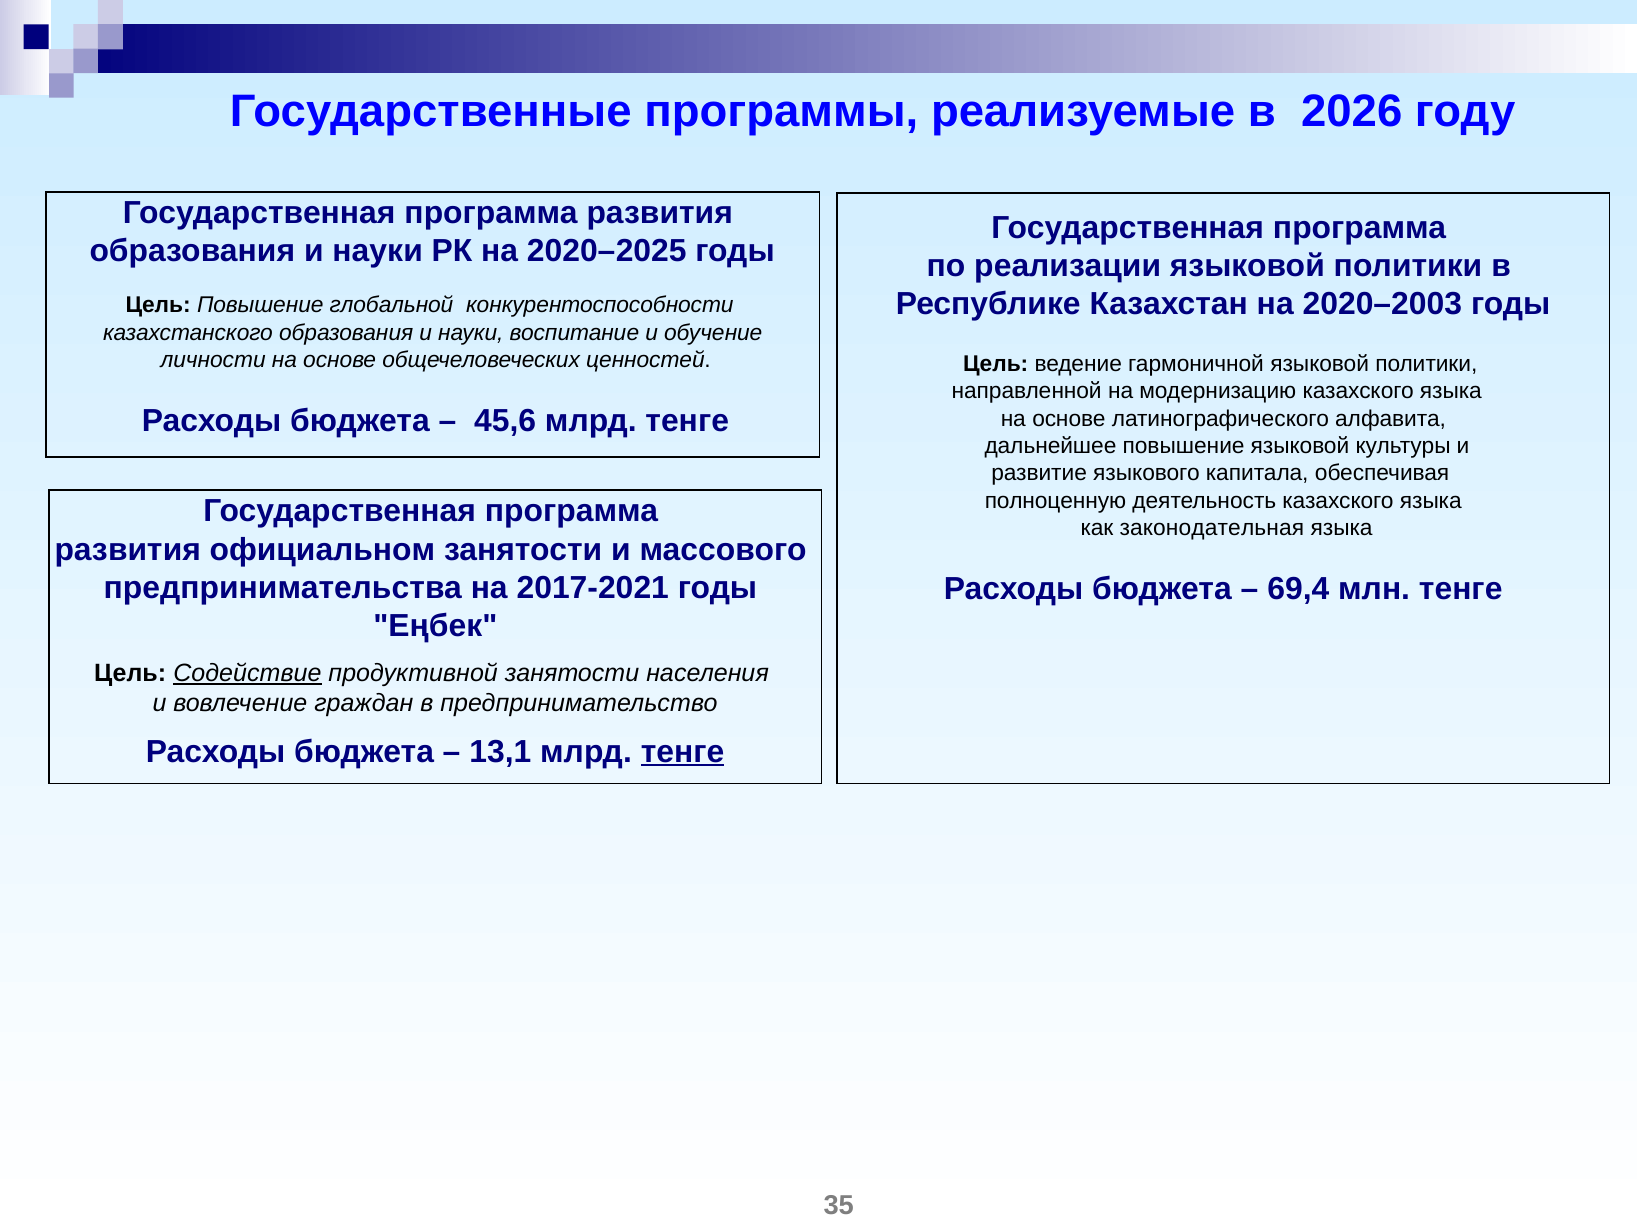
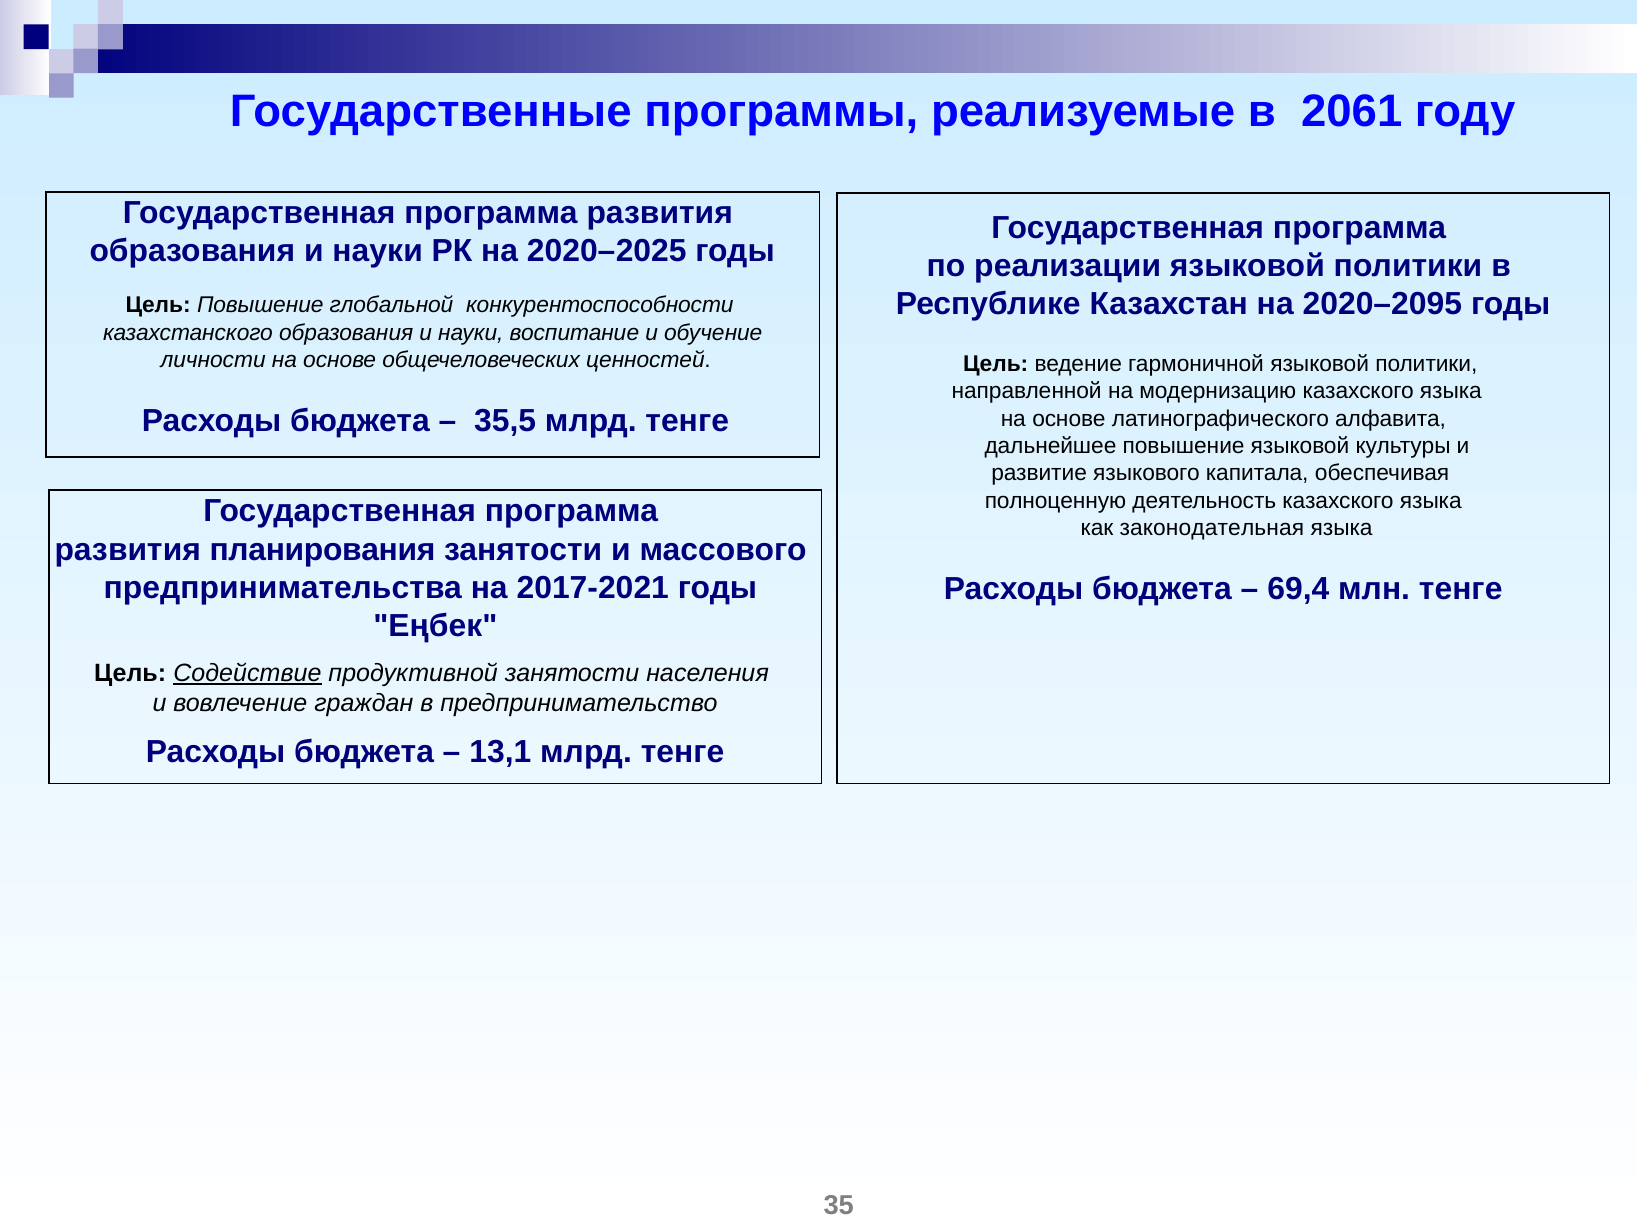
2026: 2026 -> 2061
2020–2003: 2020–2003 -> 2020–2095
45,6: 45,6 -> 35,5
официальном: официальном -> планирования
тенге at (683, 751) underline: present -> none
